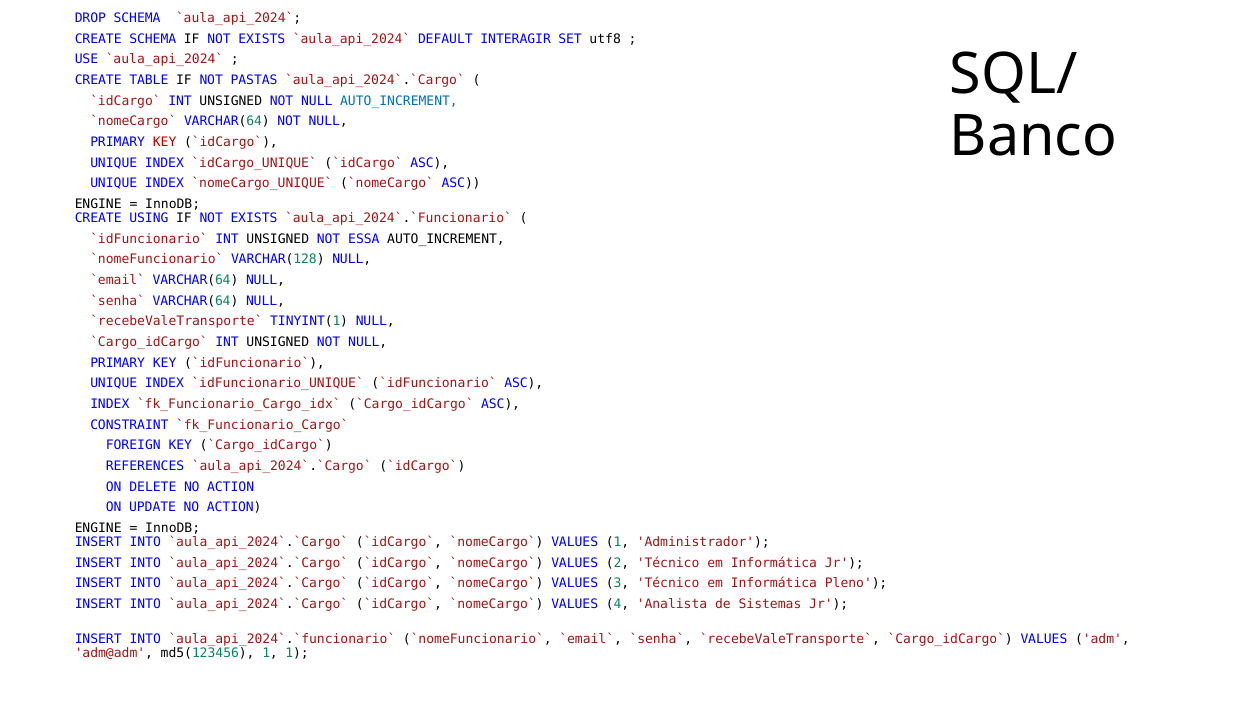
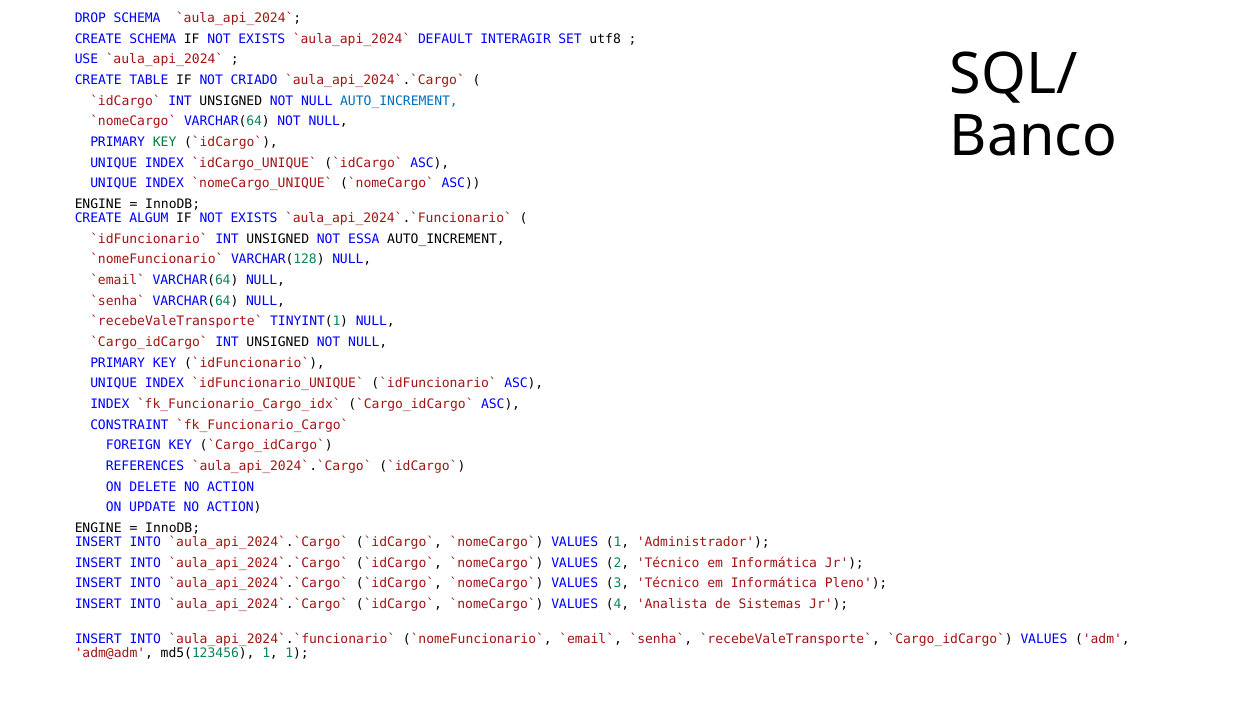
PASTAS: PASTAS -> CRIADO
KEY at (165, 142) colour: red -> green
USING: USING -> ALGUM
